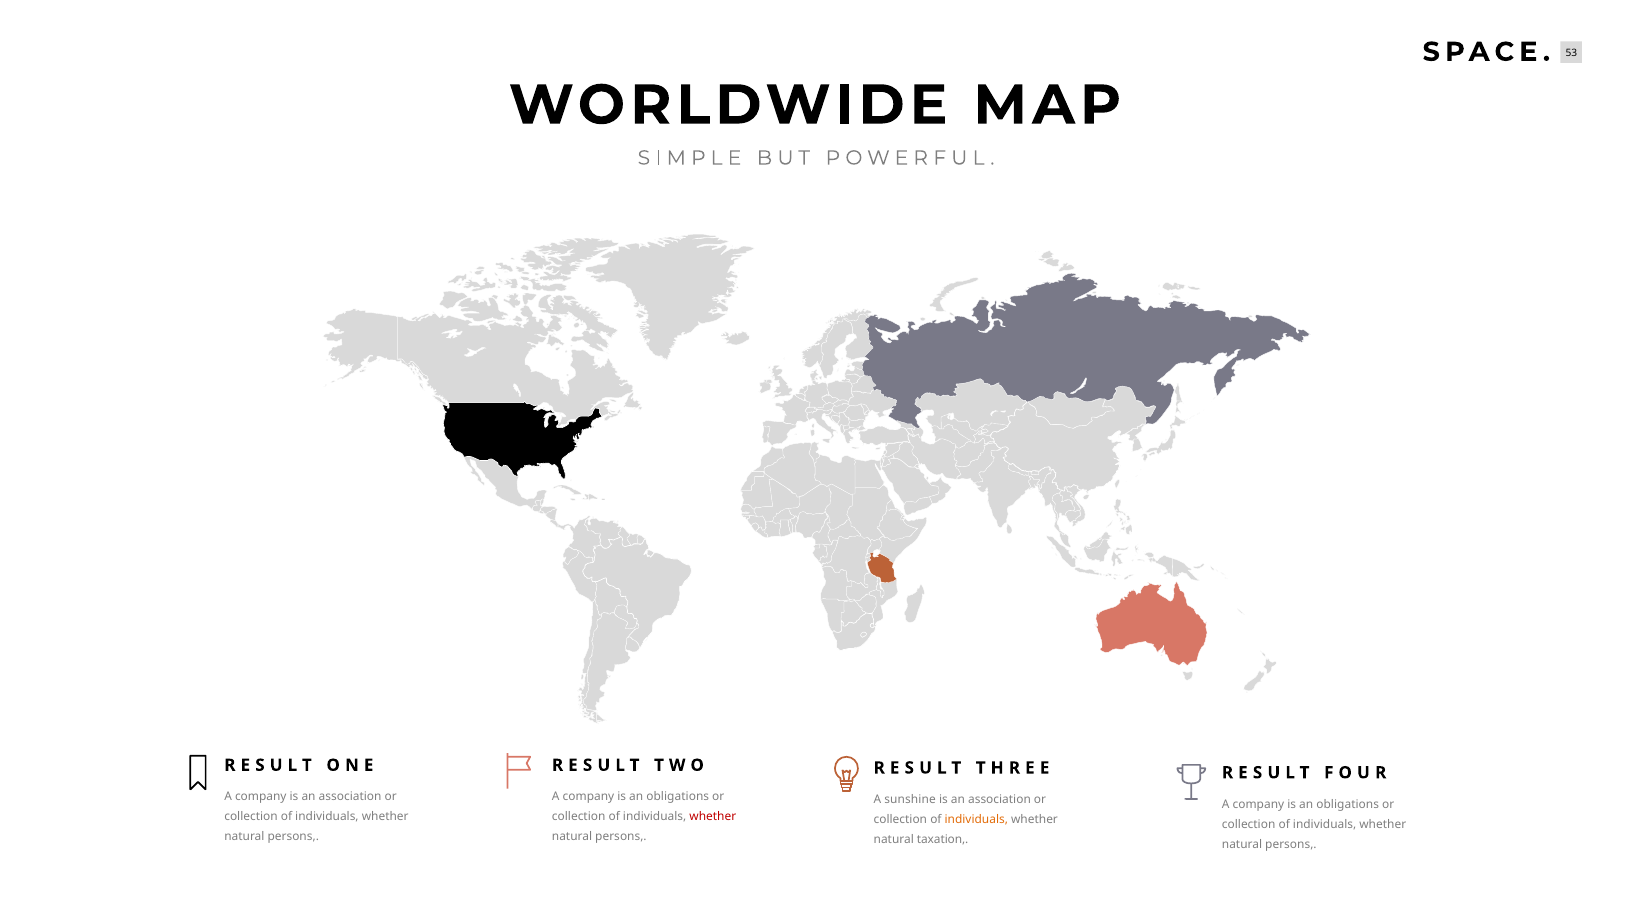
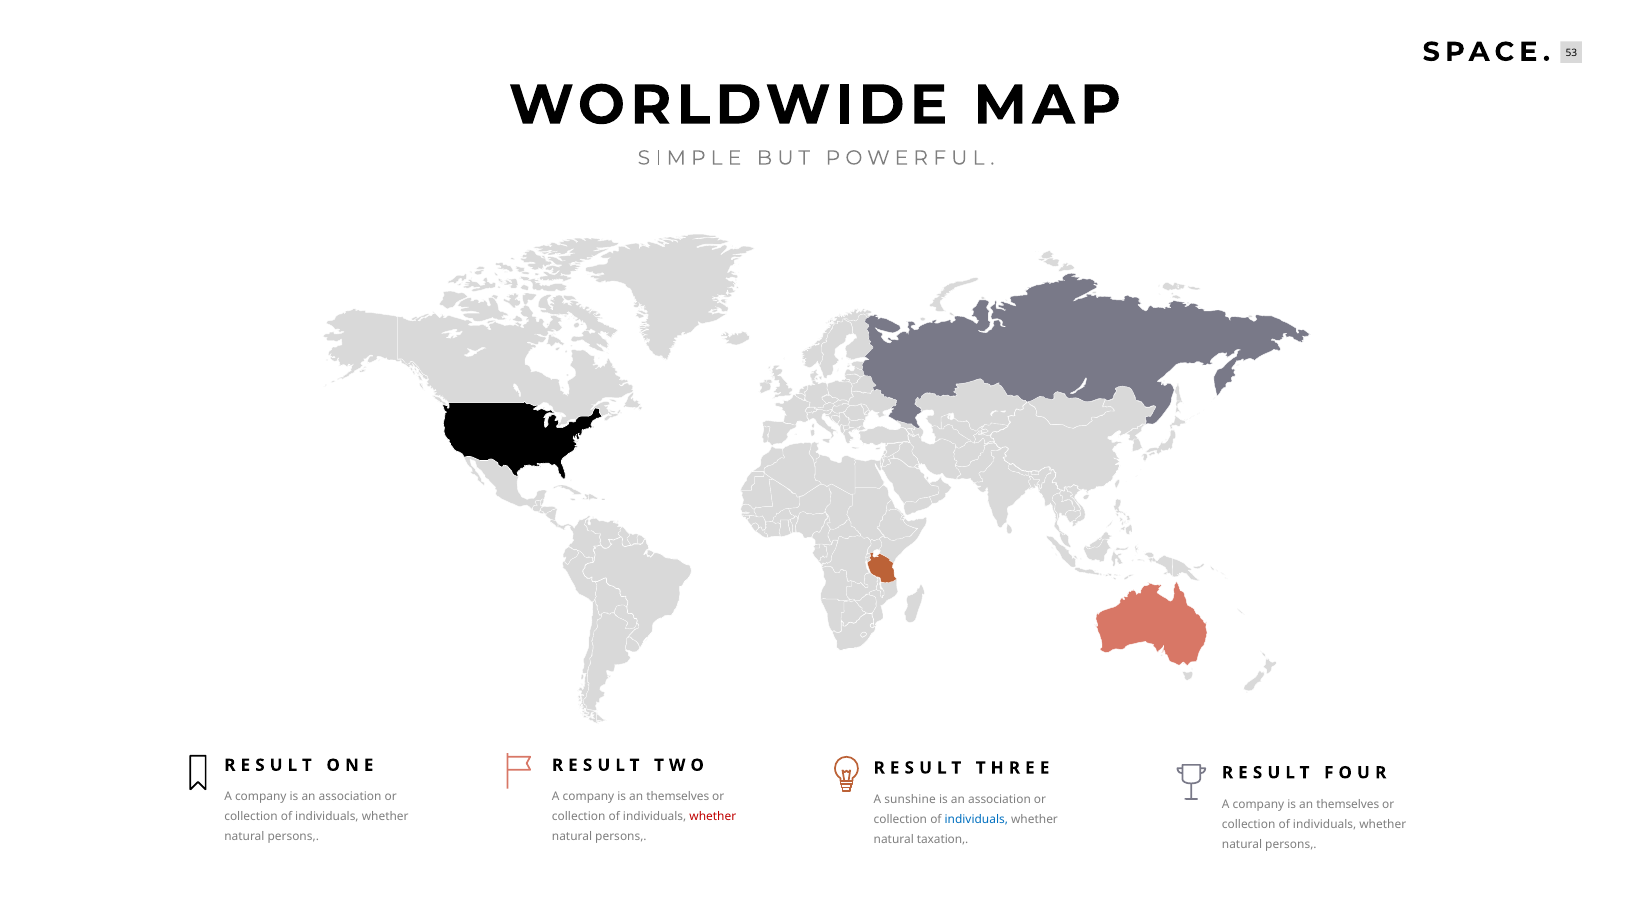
obligations at (678, 797): obligations -> themselves
obligations at (1348, 804): obligations -> themselves
individuals at (976, 820) colour: orange -> blue
